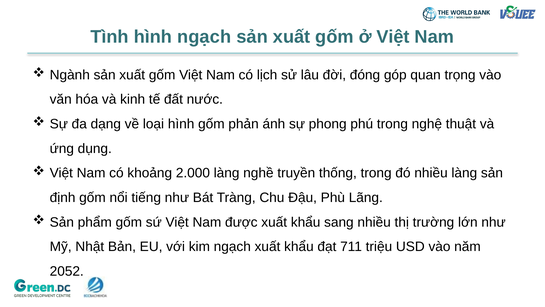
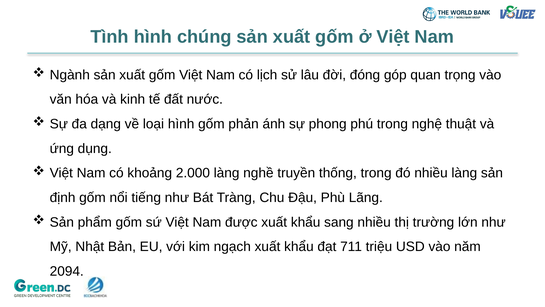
hình ngạch: ngạch -> chúng
2052: 2052 -> 2094
